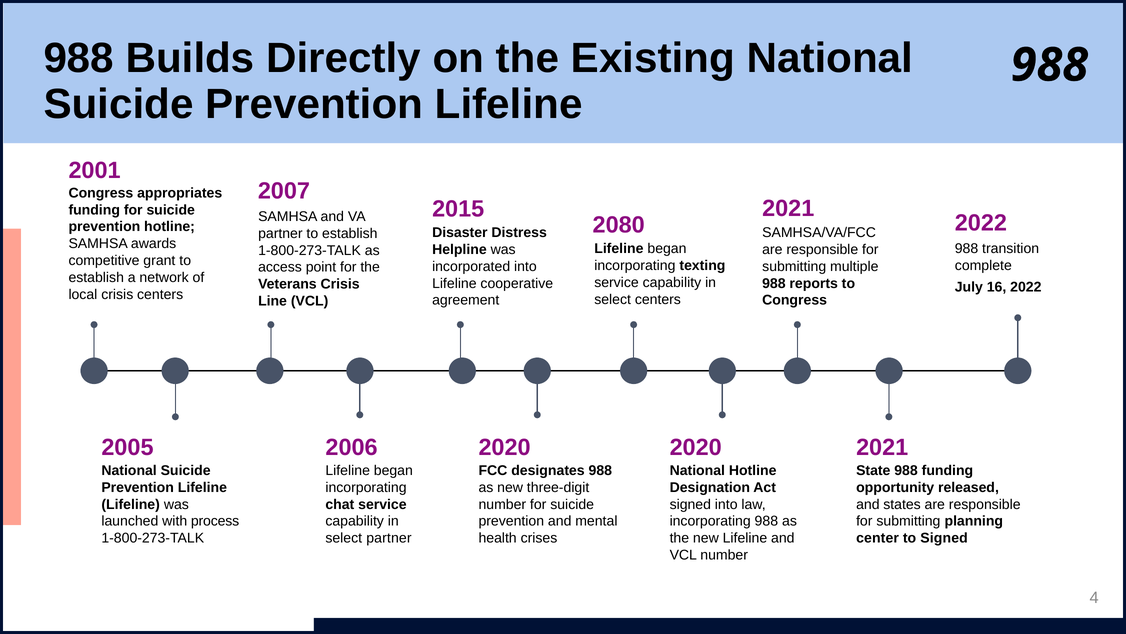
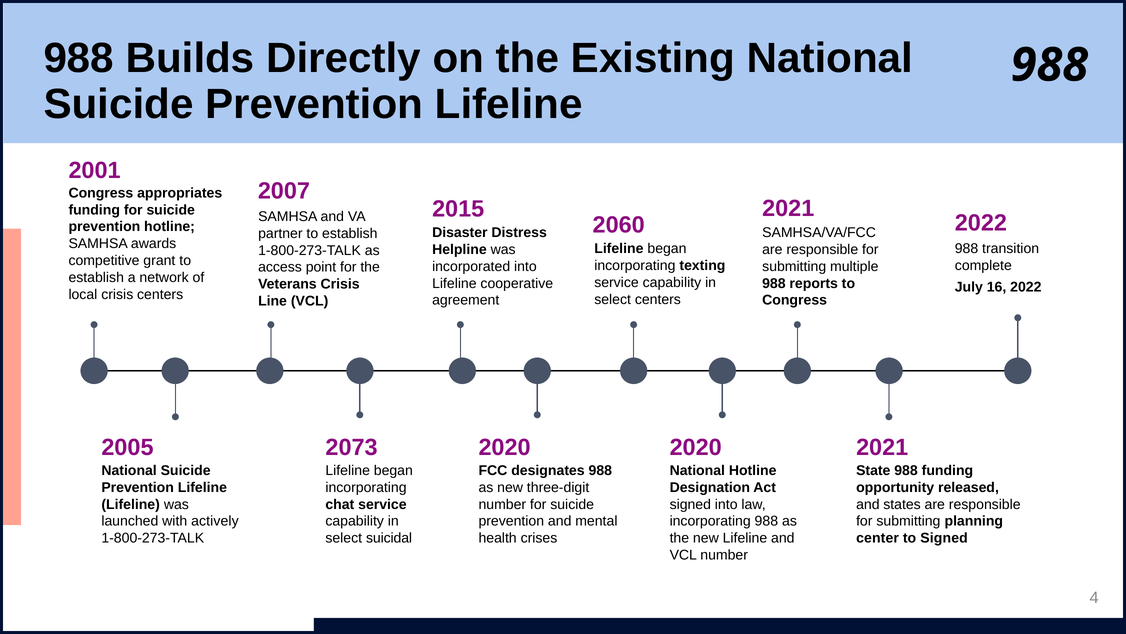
2080: 2080 -> 2060
2006: 2006 -> 2073
process: process -> actively
select partner: partner -> suicidal
